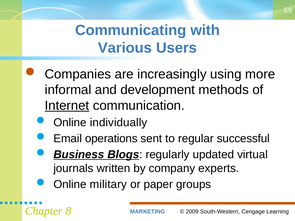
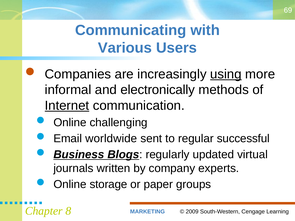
using underline: none -> present
development: development -> electronically
individually: individually -> challenging
operations: operations -> worldwide
military: military -> storage
